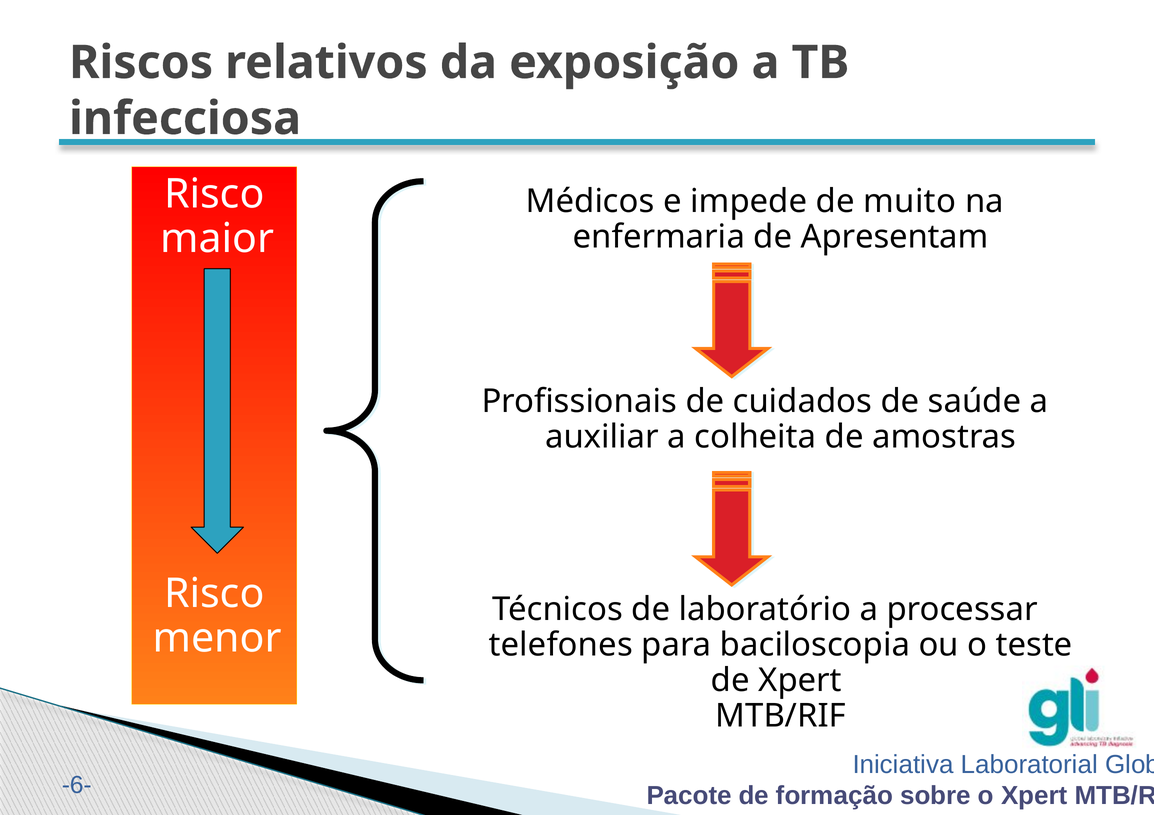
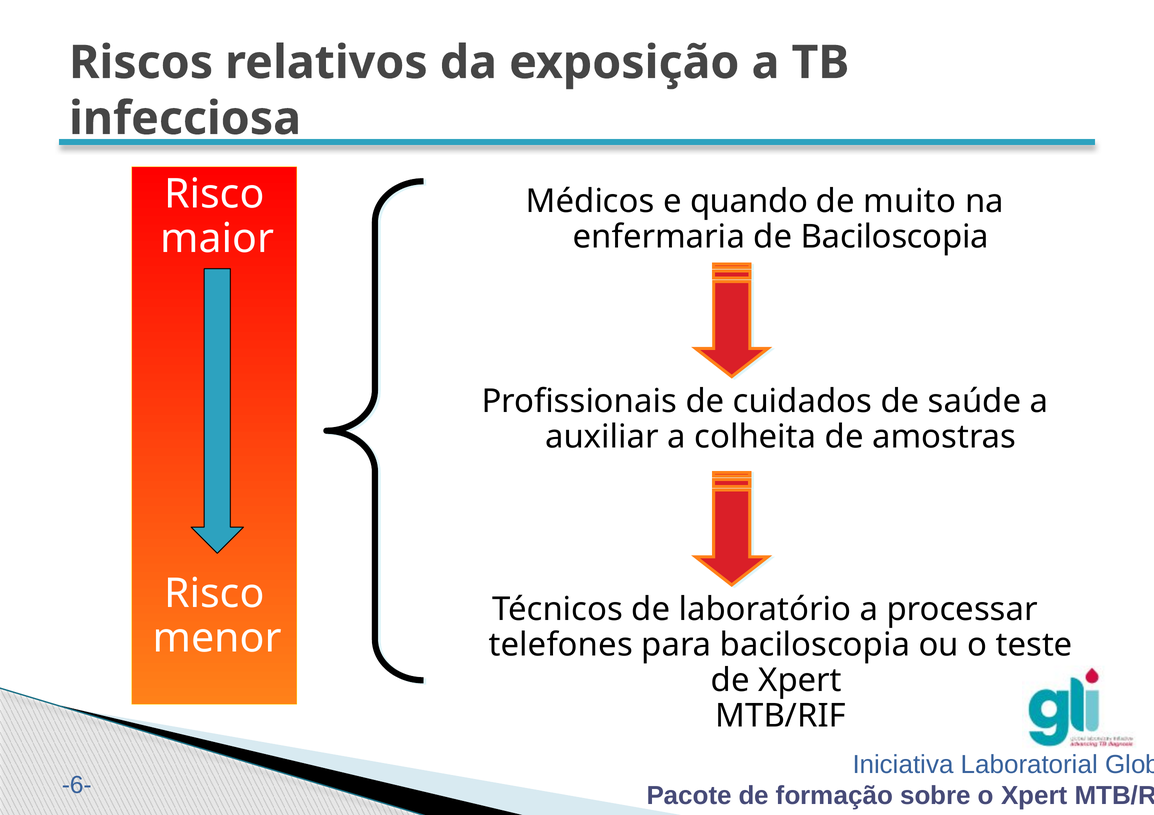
impede: impede -> quando
de Apresentam: Apresentam -> Baciloscopia
